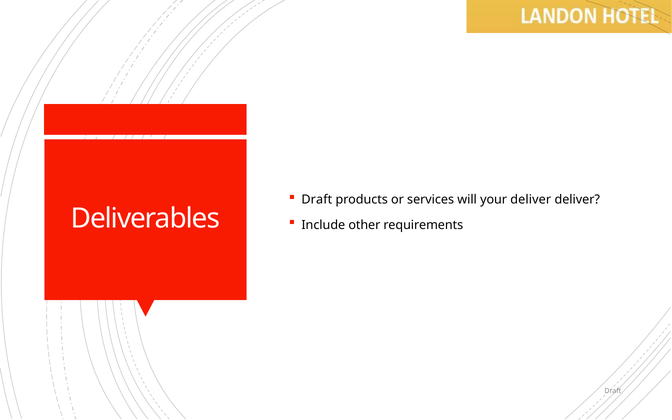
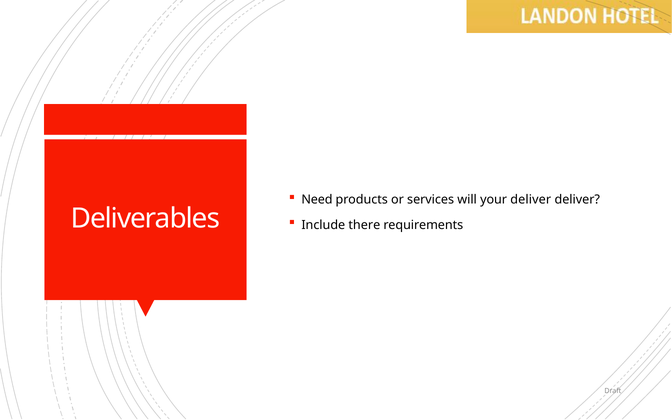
Draft at (317, 200): Draft -> Need
other: other -> there
